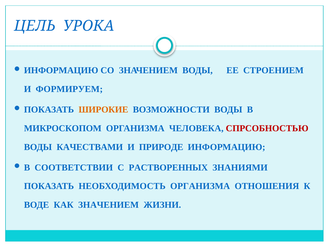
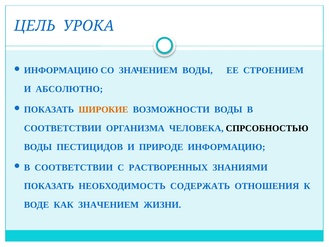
ФОРМИРУЕМ: ФОРМИРУЕМ -> АБСОЛЮТНО
МИКРОСКОПОМ at (63, 128): МИКРОСКОПОМ -> СООТВЕТСТВИИ
СПРСОБНОСТЬЮ colour: red -> black
КАЧЕСТВАМИ: КАЧЕСТВАМИ -> ПЕСТИЦИДОВ
НЕОБХОДИМОСТЬ ОРГАНИЗМА: ОРГАНИЗМА -> СОДЕРЖАТЬ
